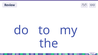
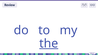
the underline: none -> present
